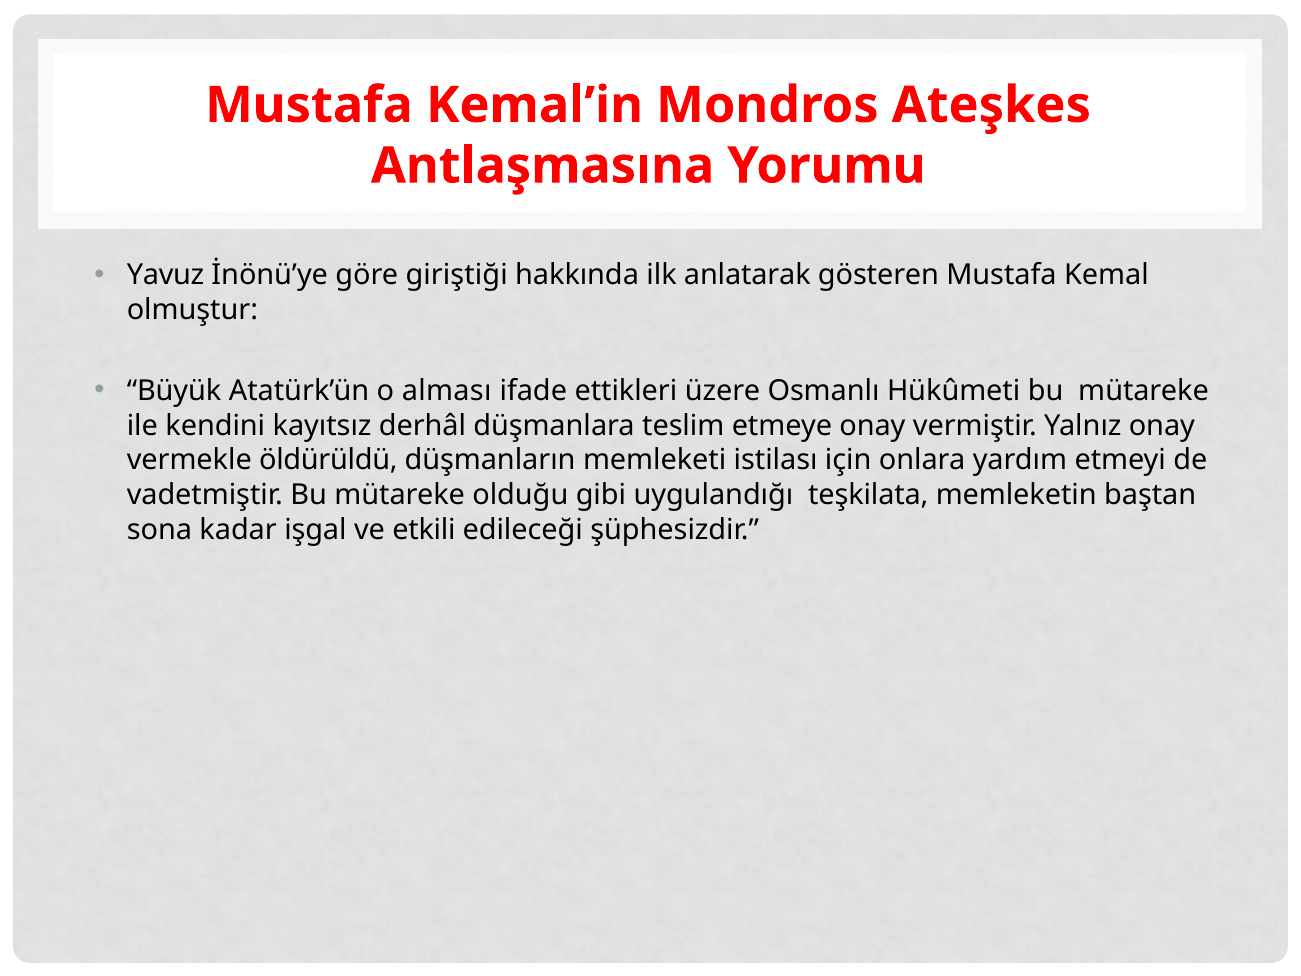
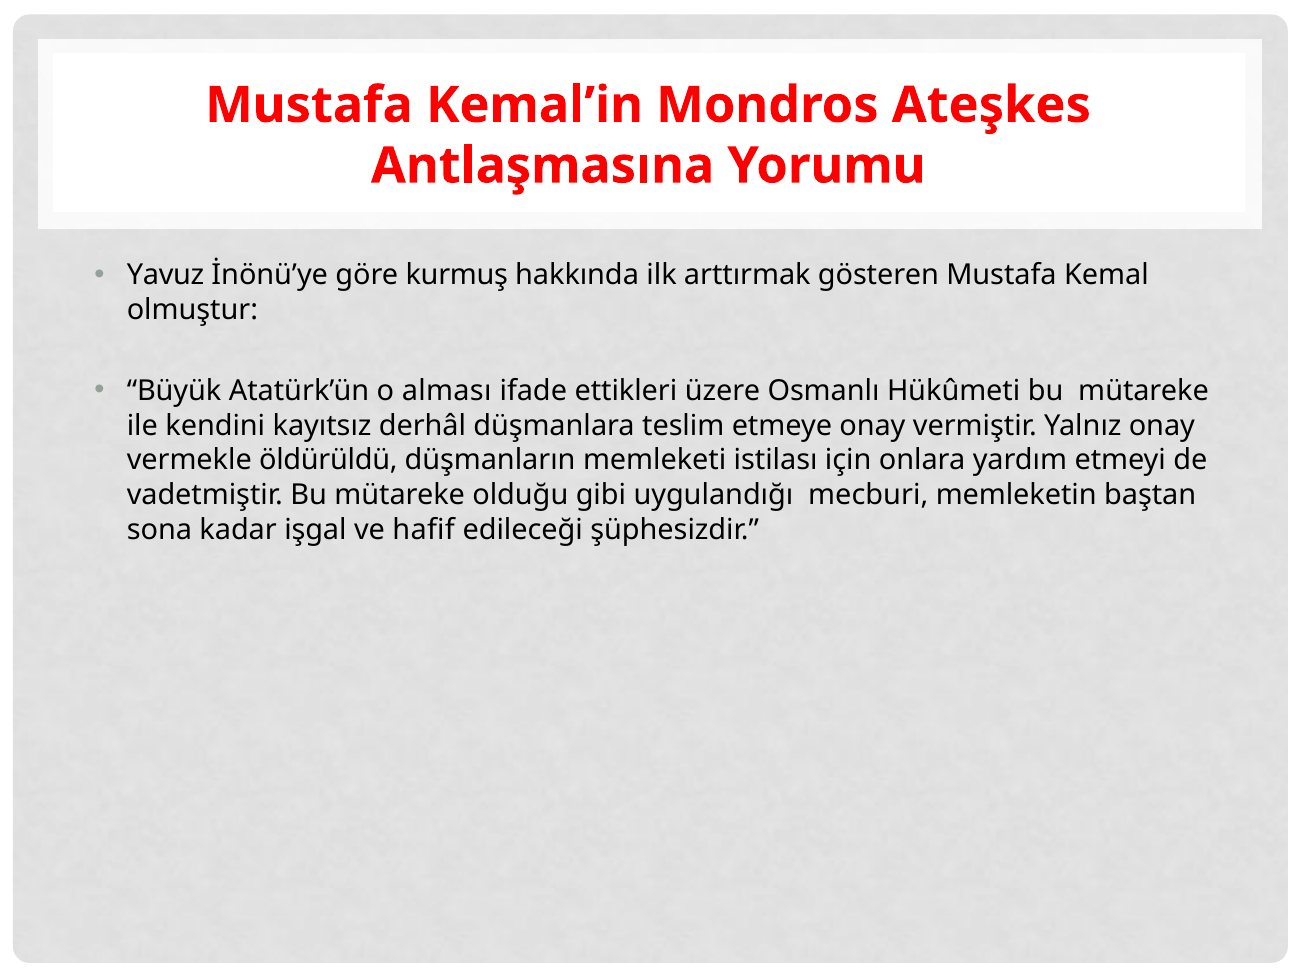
giriştiği: giriştiği -> kurmuş
anlatarak: anlatarak -> arttırmak
teşkilata: teşkilata -> mecburi
etkili: etkili -> hafif
